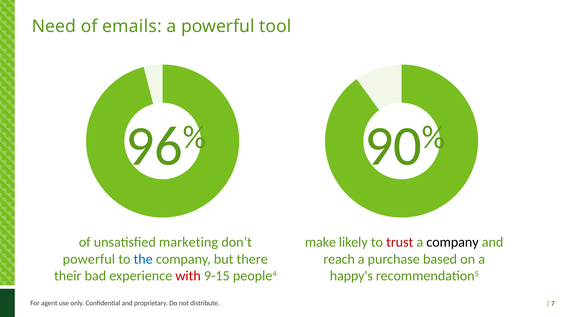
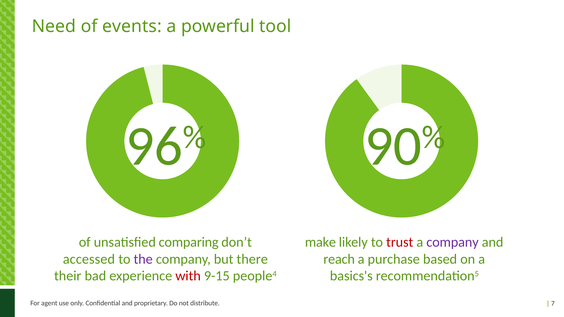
emails: emails -> events
marketing: marketing -> comparing
company at (453, 242) colour: black -> purple
powerful at (89, 259): powerful -> accessed
the colour: blue -> purple
happy's: happy's -> basics's
